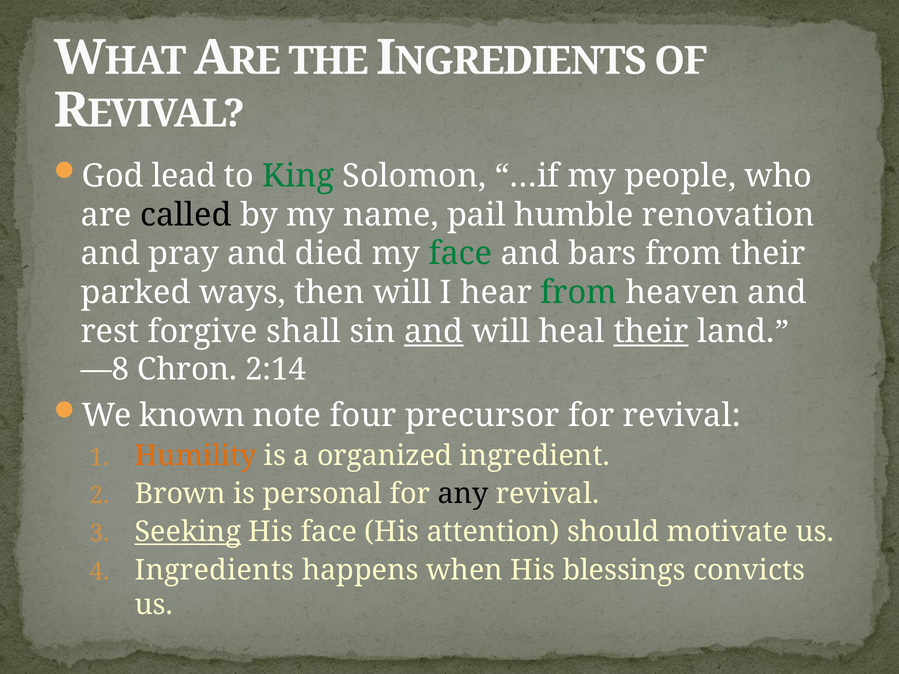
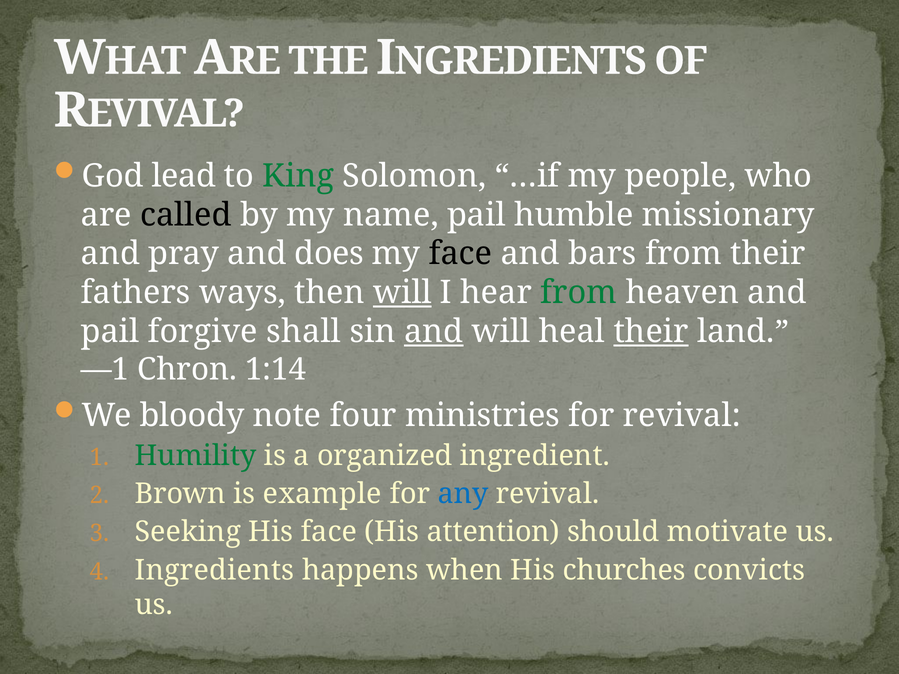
renovation: renovation -> missionary
died: died -> does
face at (460, 254) colour: green -> black
parked: parked -> fathers
will at (402, 293) underline: none -> present
rest at (110, 332): rest -> pail
—8: —8 -> —1
2:14: 2:14 -> 1:14
known: known -> bloody
precursor: precursor -> ministries
Humility colour: orange -> green
personal: personal -> example
any colour: black -> blue
Seeking underline: present -> none
blessings: blessings -> churches
